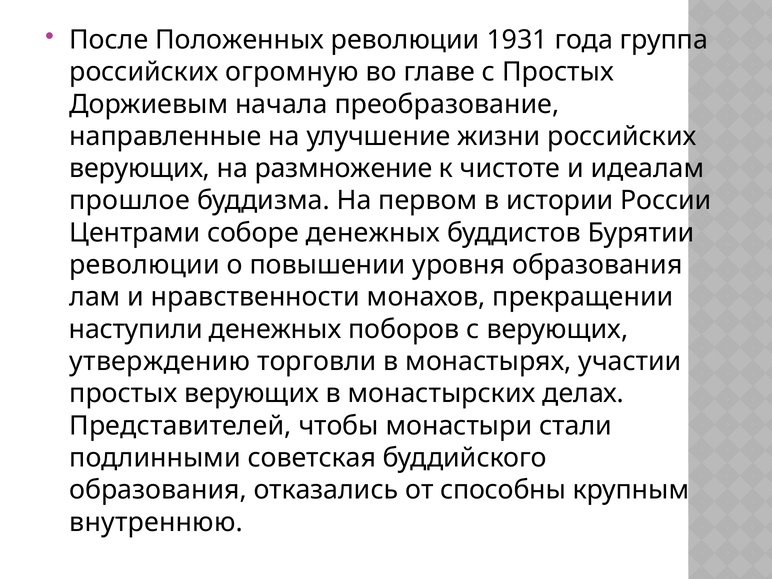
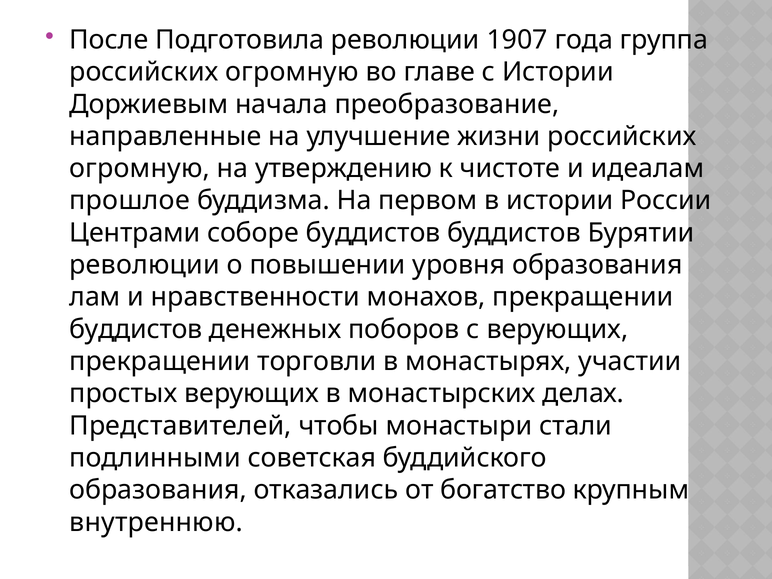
Положенных: Положенных -> Подготовила
1931: 1931 -> 1907
с Простых: Простых -> Истории
верующих at (140, 168): верующих -> огромную
размножение: размножение -> утверждению
соборе денежных: денежных -> буддистов
наступили at (136, 329): наступили -> буддистов
утверждению at (160, 361): утверждению -> прекращении
способны: способны -> богатство
